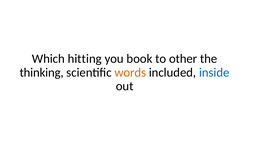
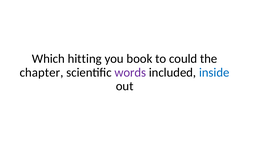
other: other -> could
thinking: thinking -> chapter
words colour: orange -> purple
